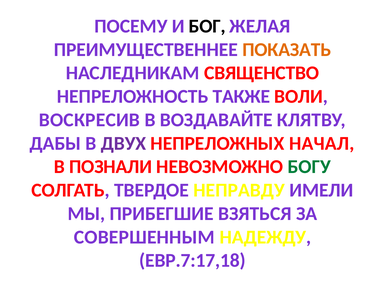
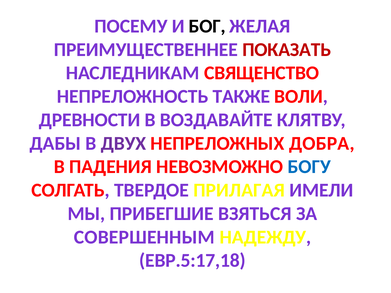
ПОКАЗАТЬ colour: orange -> red
ВОСКРЕСИВ: ВОСКРЕСИВ -> ДРЕВНОСТИ
НАЧАЛ: НАЧАЛ -> ДОБРА
ПОЗНАЛИ: ПОЗНАЛИ -> ПАДЕНИЯ
БОГУ colour: green -> blue
НЕПРАВДУ: НЕПРАВДУ -> ПРИЛАГАЯ
ЕВР.7:17,18: ЕВР.7:17,18 -> ЕВР.5:17,18
